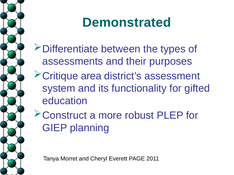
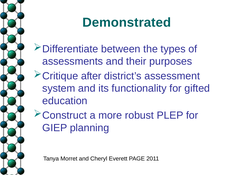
area: area -> after
